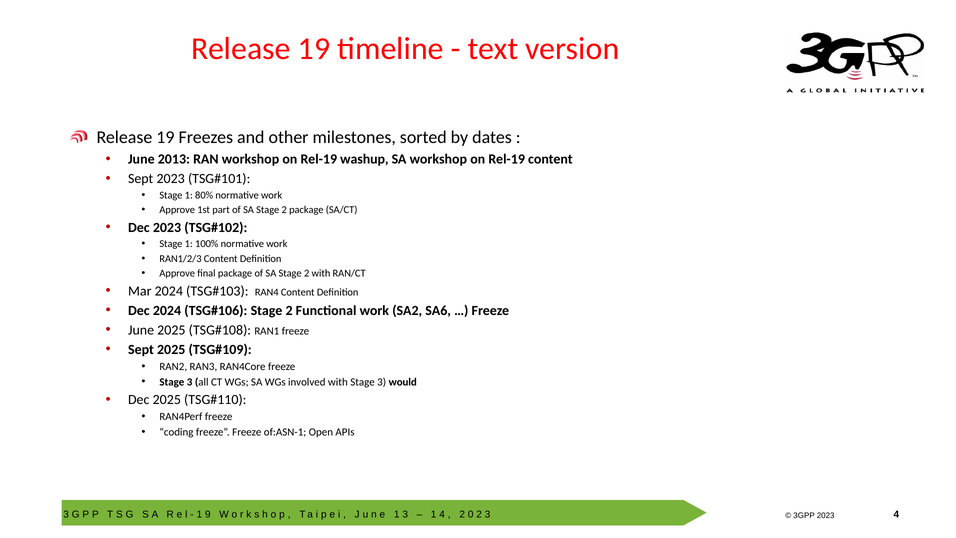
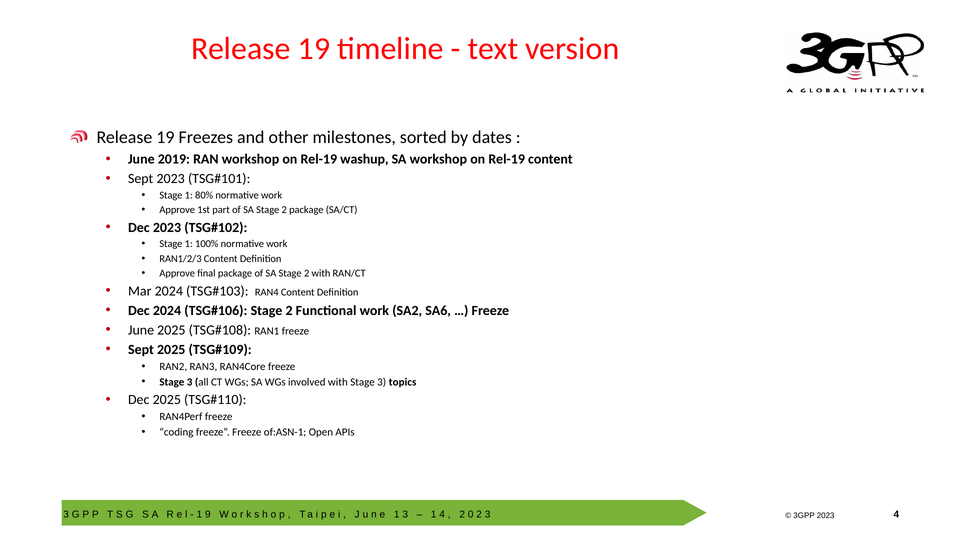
2013: 2013 -> 2019
would: would -> topics
